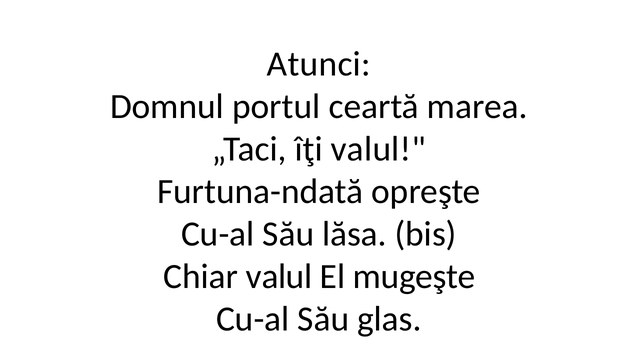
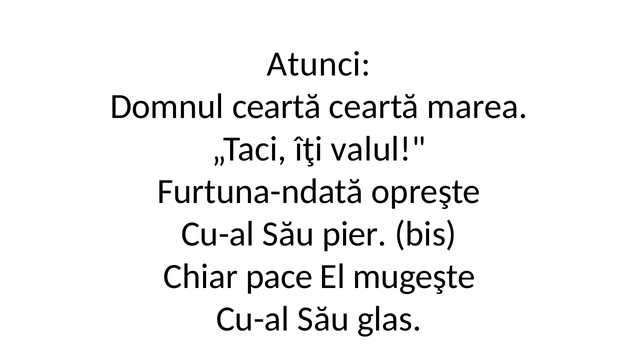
Domnul portul: portul -> ceartă
lăsa: lăsa -> pier
Chiar valul: valul -> pace
